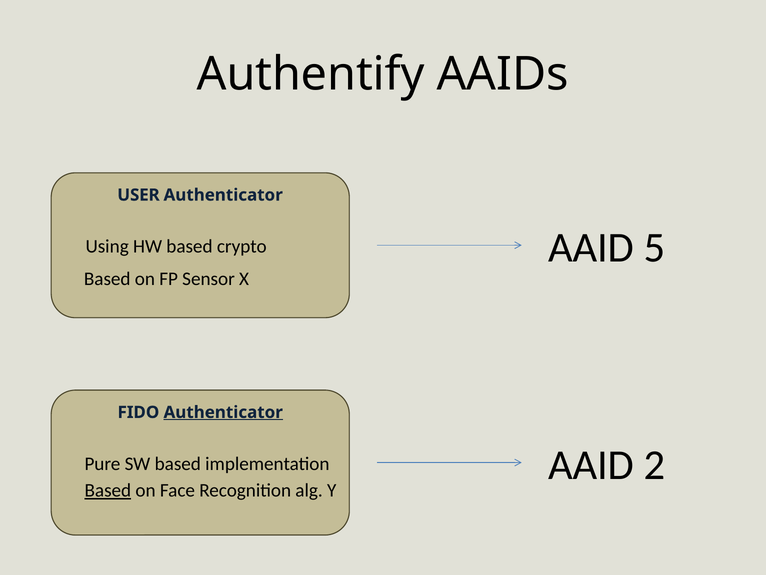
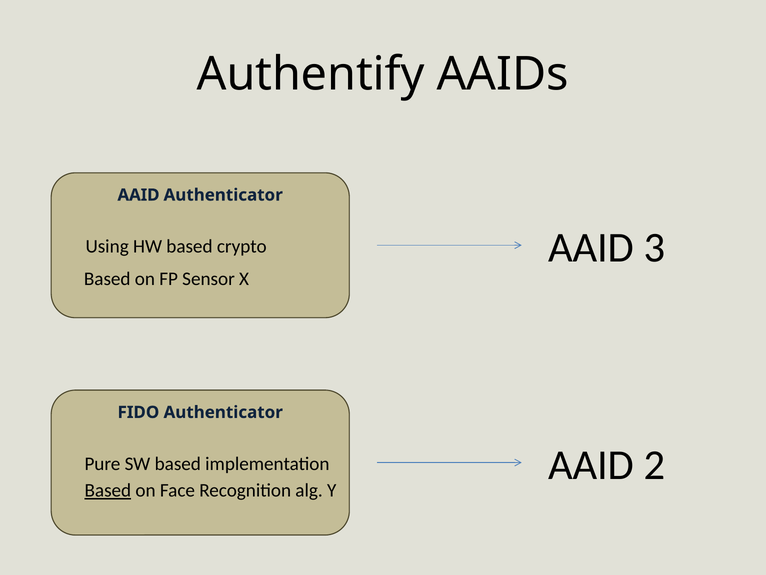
USER at (138, 195): USER -> AAID
5: 5 -> 3
Authenticator at (223, 412) underline: present -> none
